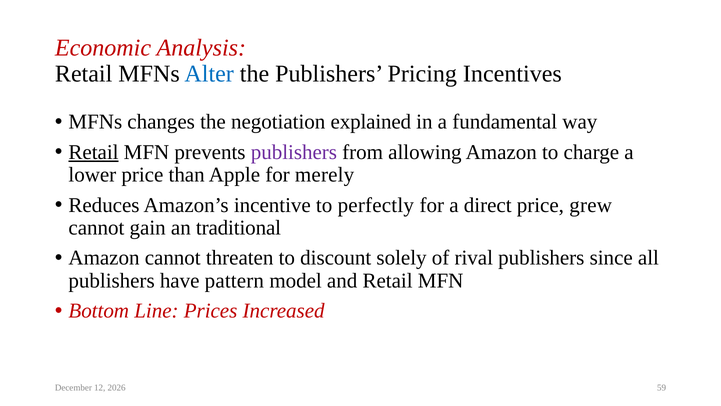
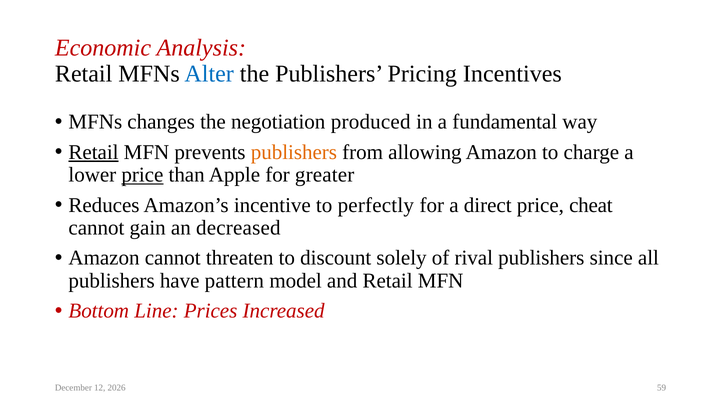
explained: explained -> produced
publishers at (294, 152) colour: purple -> orange
price at (142, 175) underline: none -> present
merely: merely -> greater
grew: grew -> cheat
traditional: traditional -> decreased
